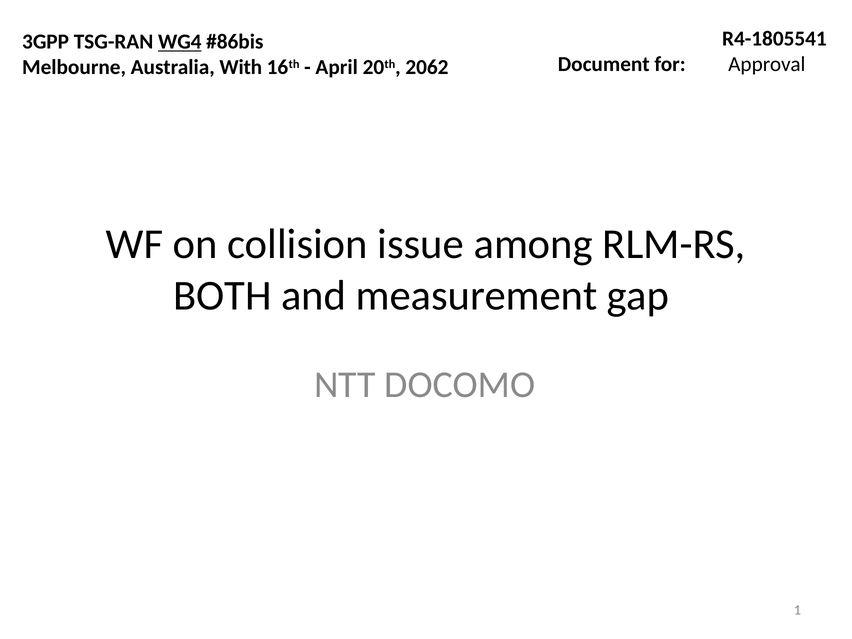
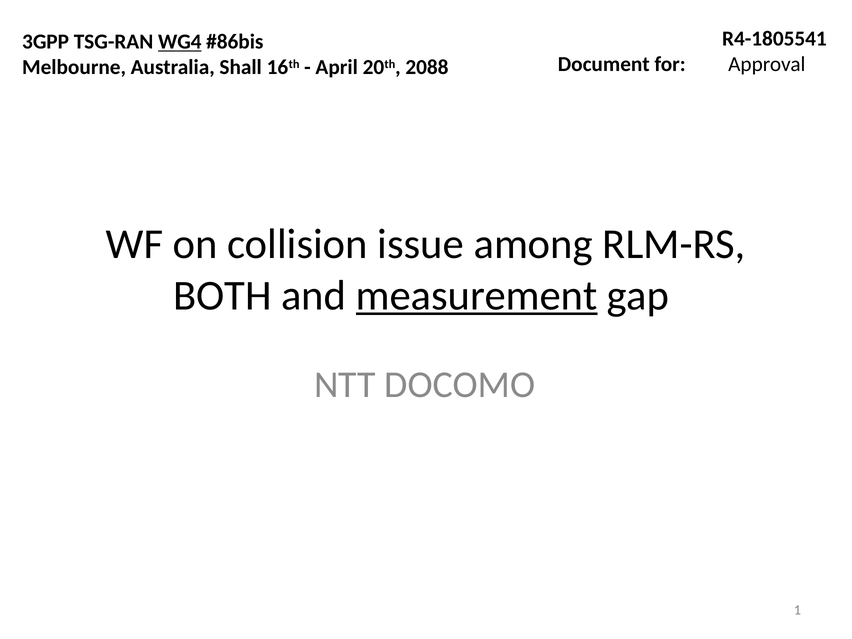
With: With -> Shall
2062: 2062 -> 2088
measurement underline: none -> present
